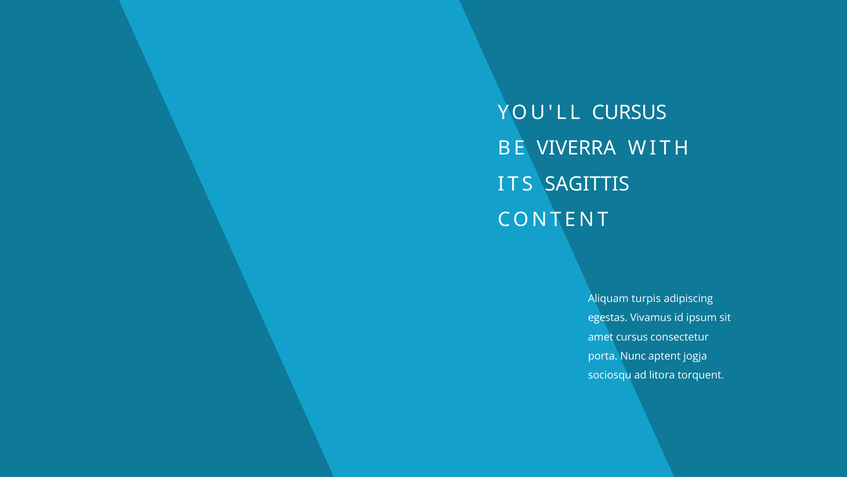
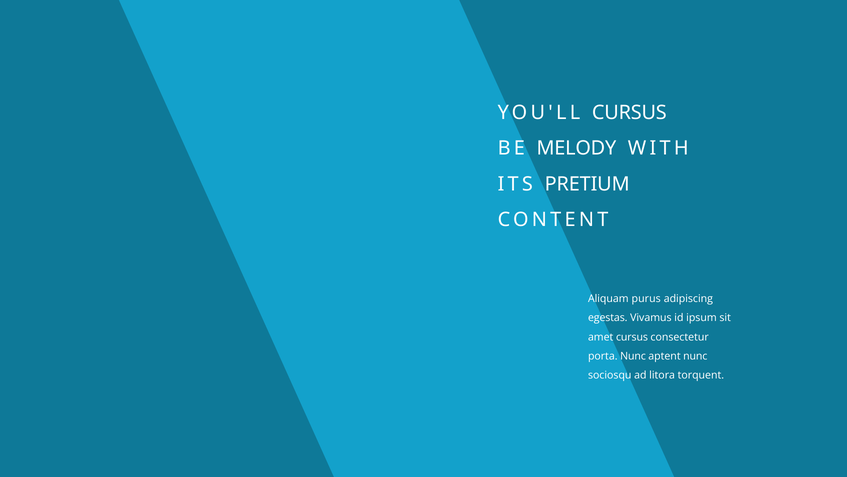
VIVERRA: VIVERRA -> MELODY
SAGITTIS: SAGITTIS -> PRETIUM
turpis: turpis -> purus
aptent jogja: jogja -> nunc
